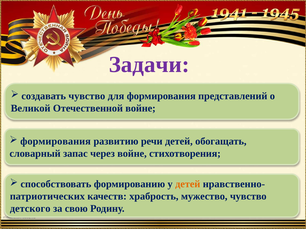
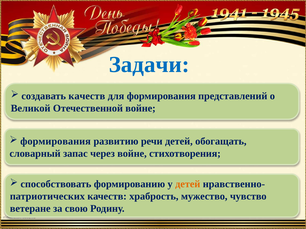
Задачи colour: purple -> blue
создавать чувство: чувство -> качеств
детского: детского -> ветеране
